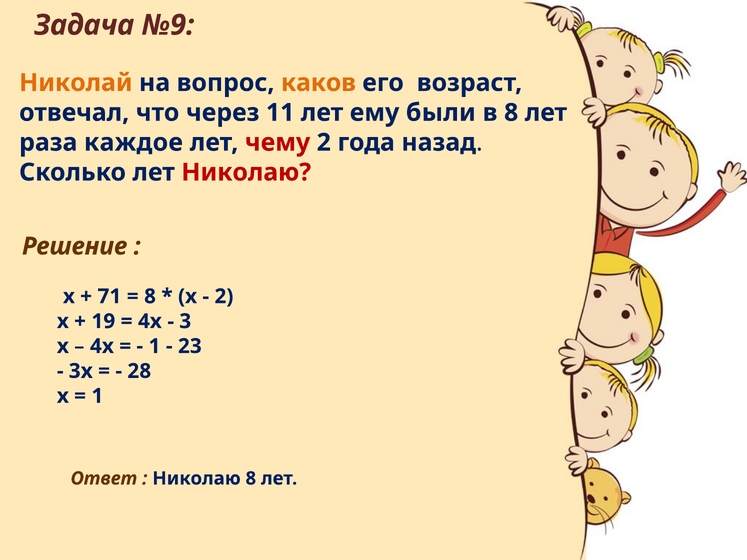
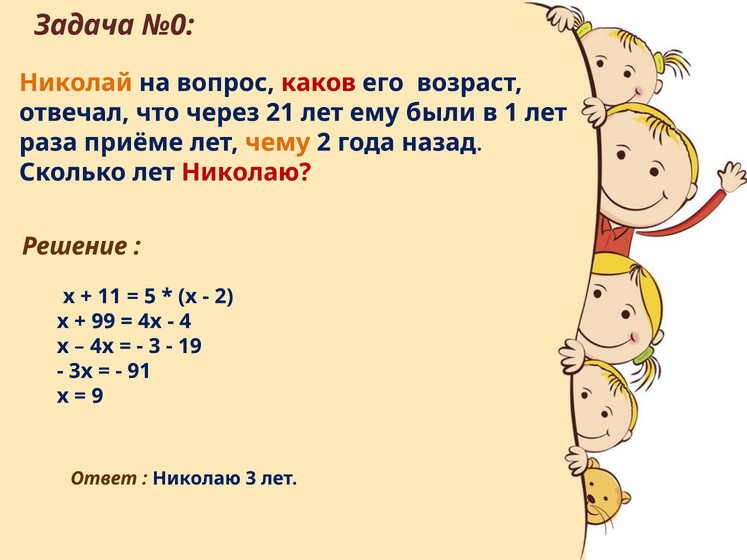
№9: №9 -> №0
каков colour: orange -> red
11: 11 -> 21
в 8: 8 -> 1
каждое: каждое -> приёме
чему colour: red -> orange
71: 71 -> 11
8 at (150, 297): 8 -> 5
19: 19 -> 99
3: 3 -> 4
1 at (155, 346): 1 -> 3
23: 23 -> 19
28: 28 -> 91
1 at (97, 396): 1 -> 9
Николаю 8: 8 -> 3
